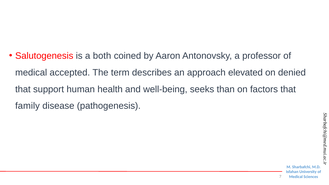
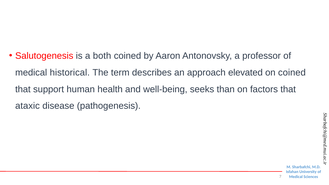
accepted: accepted -> historical
on denied: denied -> coined
family: family -> ataxic
